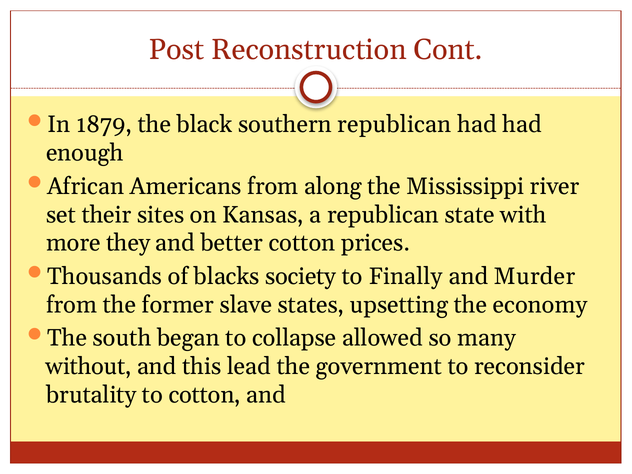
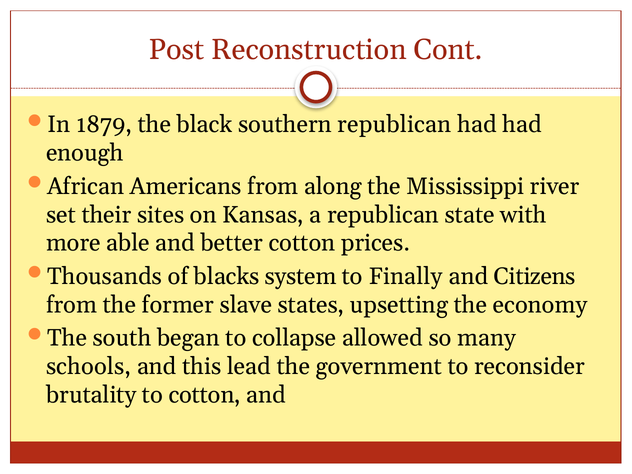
they: they -> able
society: society -> system
Murder: Murder -> Citizens
without: without -> schools
